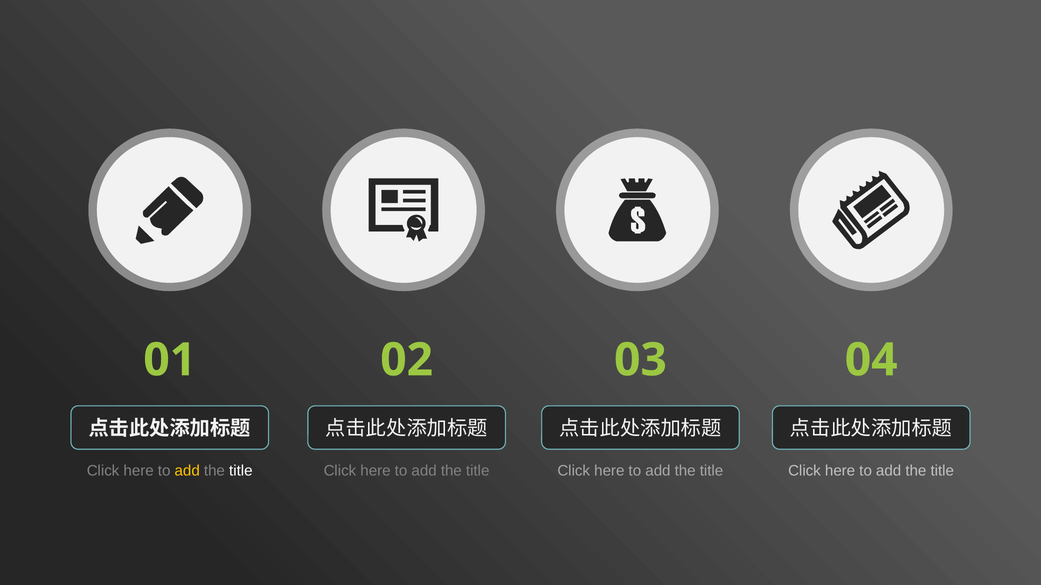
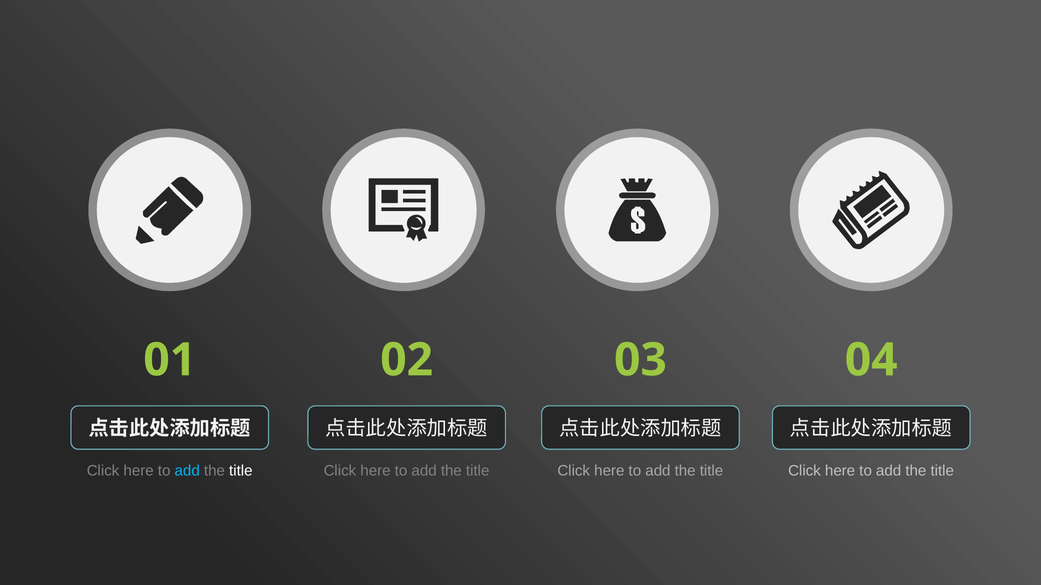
add at (187, 471) colour: yellow -> light blue
